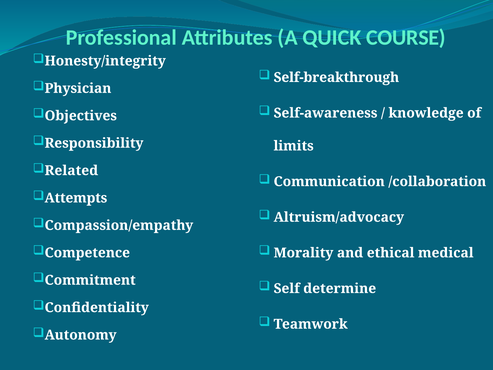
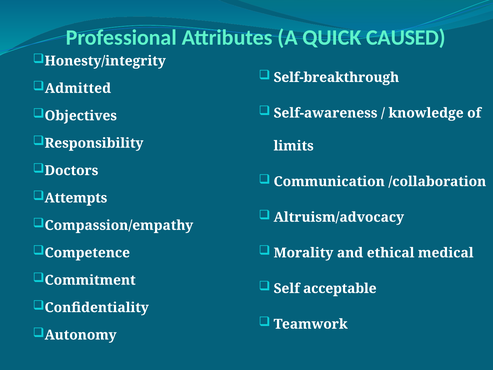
COURSE: COURSE -> CAUSED
Physician: Physician -> Admitted
Related: Related -> Doctors
determine: determine -> acceptable
